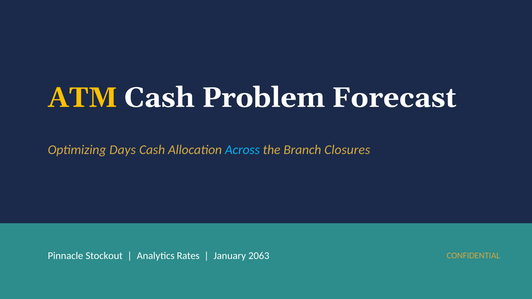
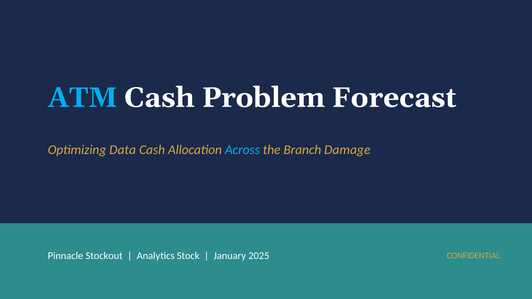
ATM colour: yellow -> light blue
Days: Days -> Data
Closures: Closures -> Damage
Rates: Rates -> Stock
2063: 2063 -> 2025
